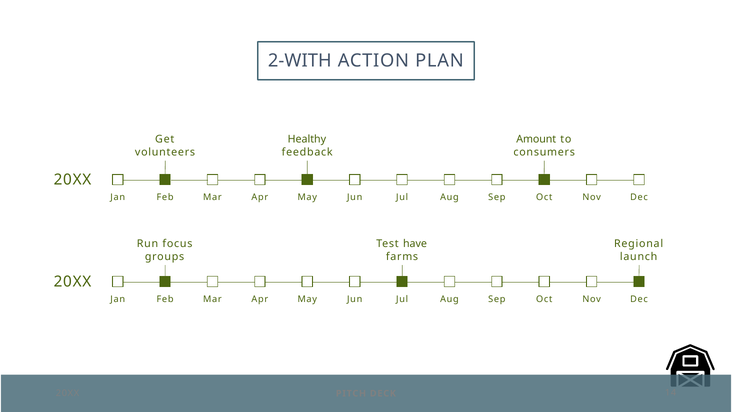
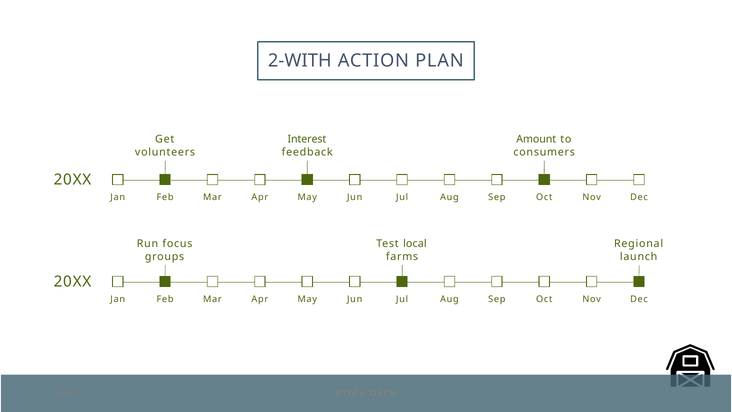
Healthy: Healthy -> Interest
have: have -> local
